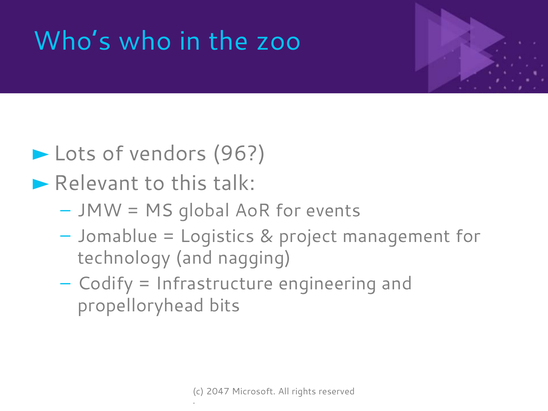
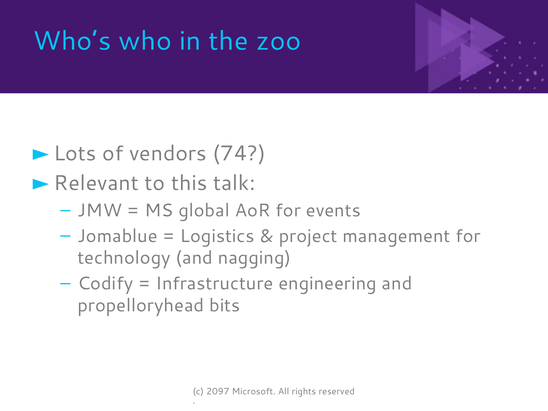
96: 96 -> 74
2047: 2047 -> 2097
